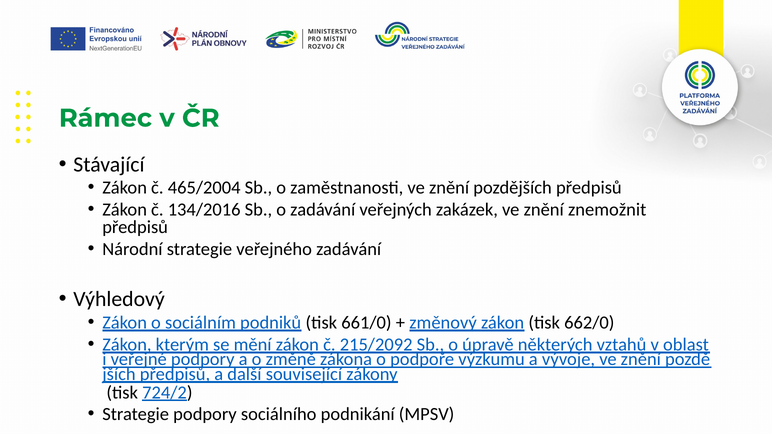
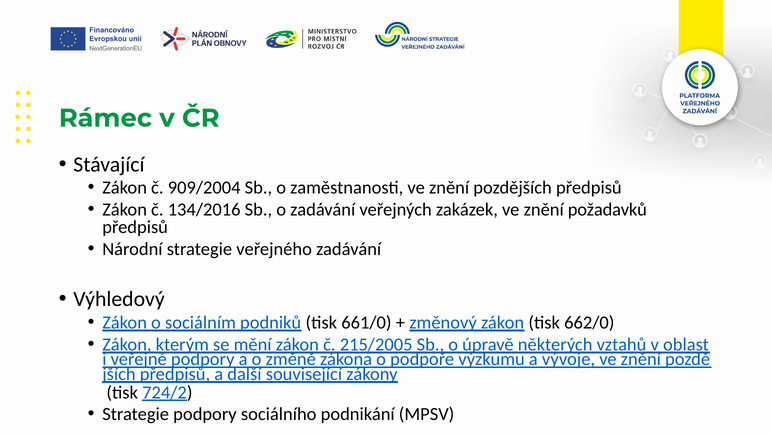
465/2004: 465/2004 -> 909/2004
znemožnit: znemožnit -> požadavků
215/2092: 215/2092 -> 215/2005
